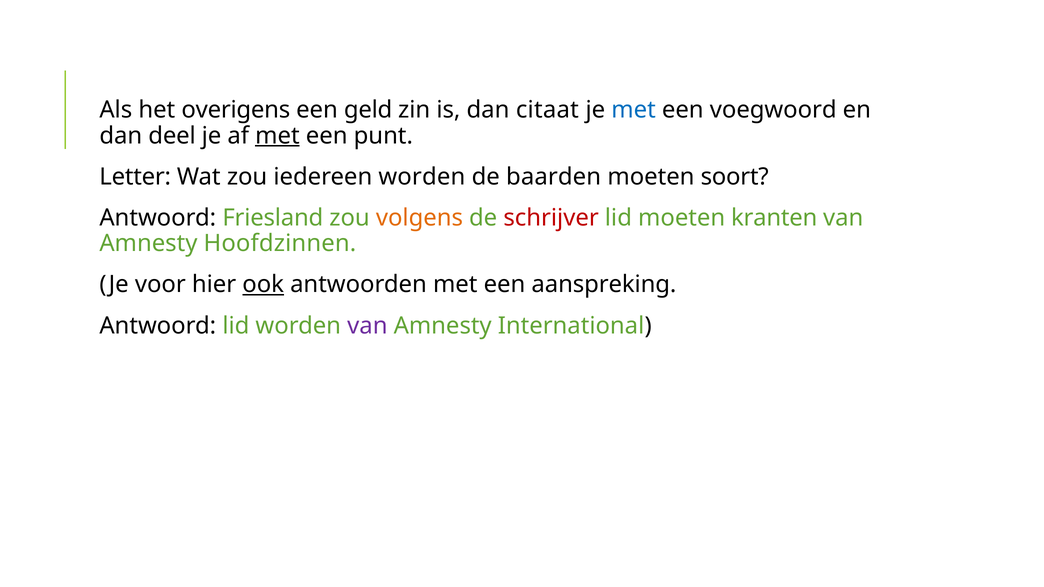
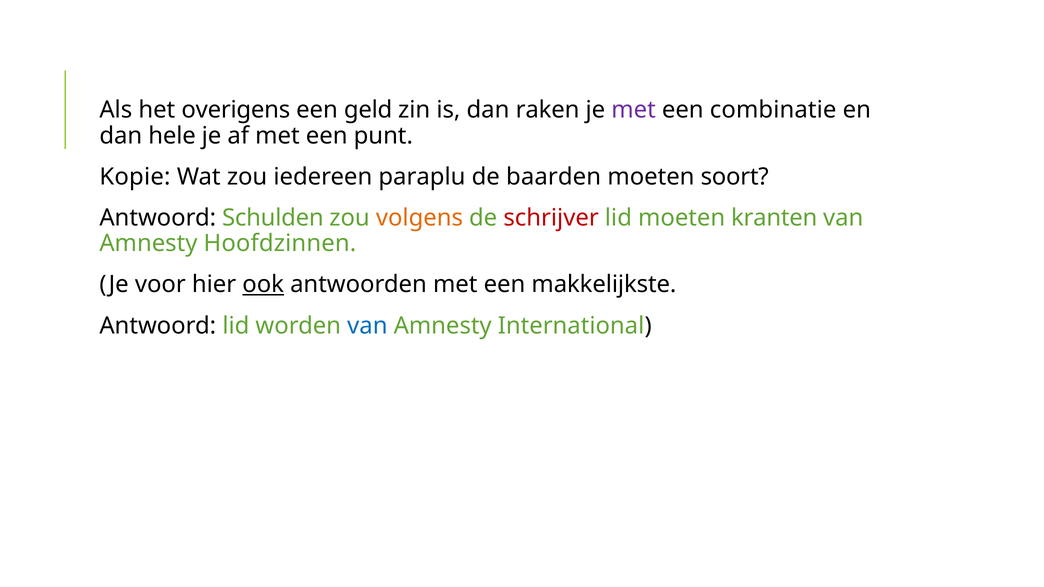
citaat: citaat -> raken
met at (634, 110) colour: blue -> purple
voegwoord: voegwoord -> combinatie
deel: deel -> hele
met at (277, 136) underline: present -> none
Letter: Letter -> Kopie
iedereen worden: worden -> paraplu
Friesland: Friesland -> Schulden
aanspreking: aanspreking -> makkelijkste
van at (367, 326) colour: purple -> blue
